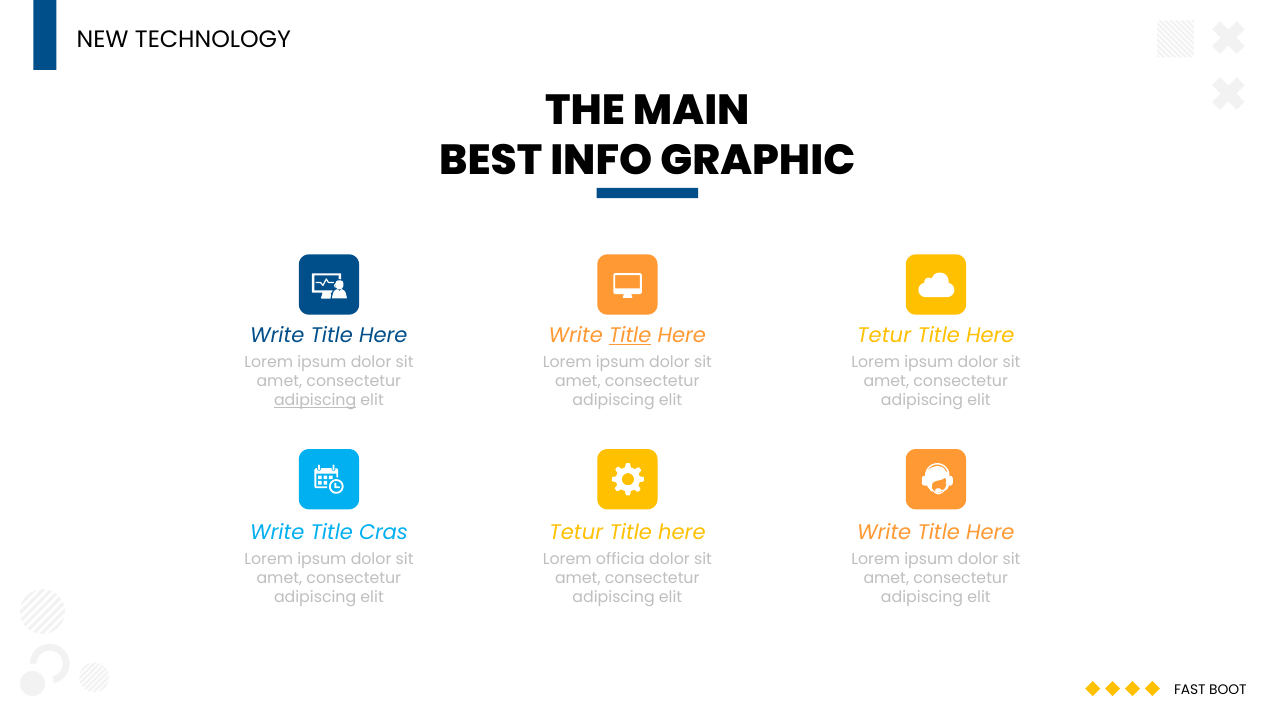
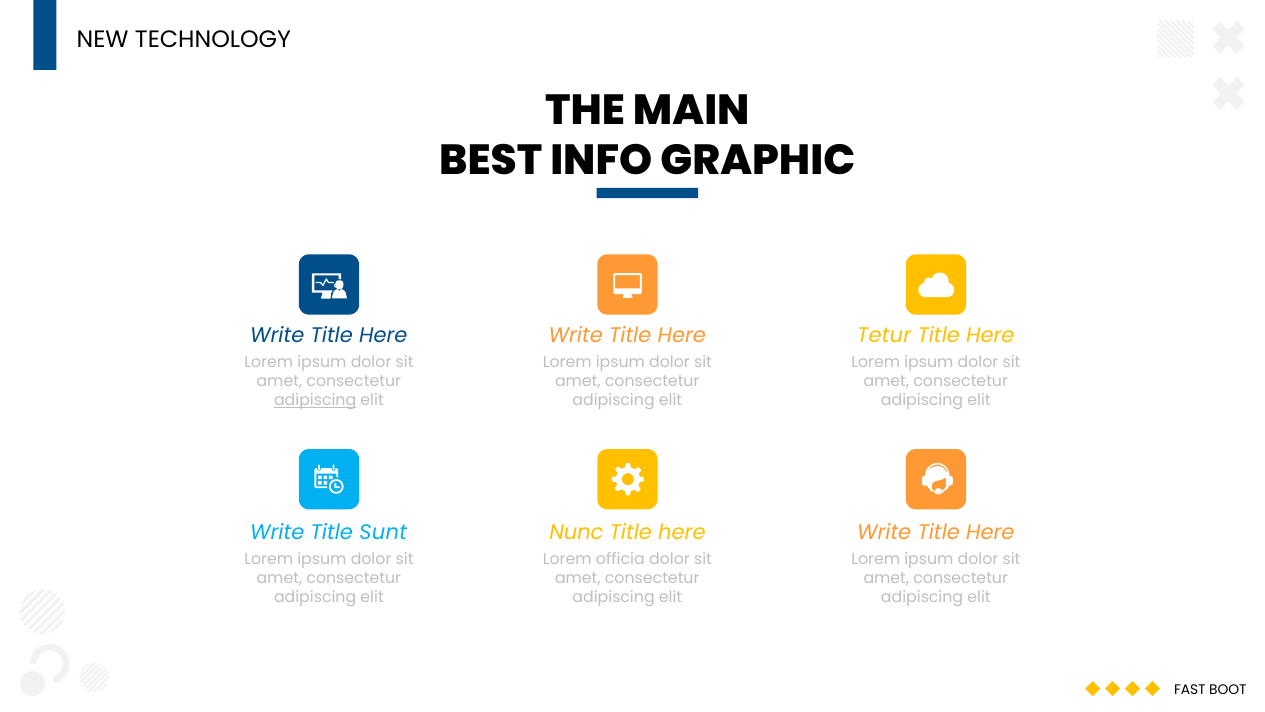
Title at (630, 335) underline: present -> none
Cras: Cras -> Sunt
Tetur at (576, 532): Tetur -> Nunc
